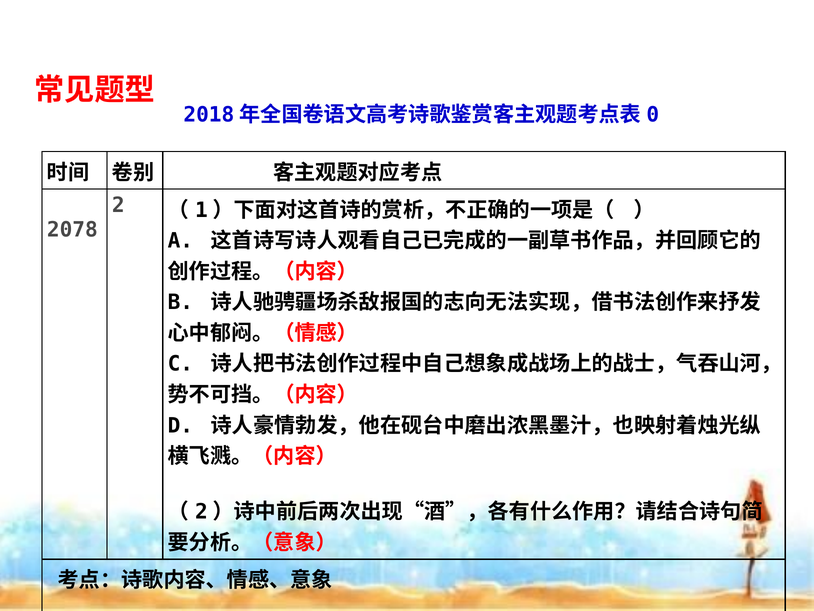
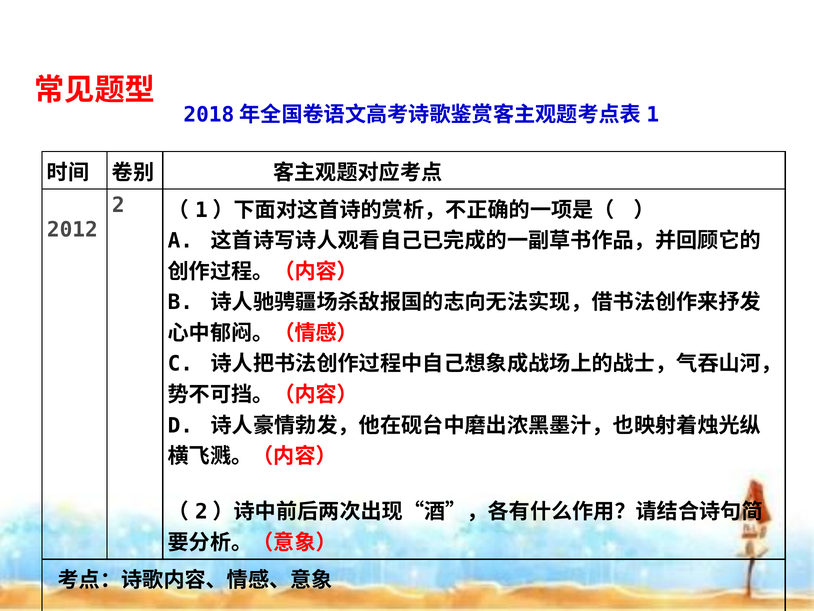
0: 0 -> 1
2078: 2078 -> 2012
